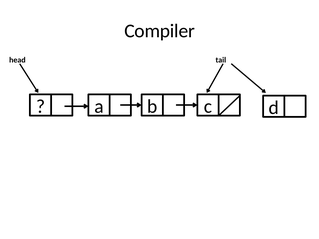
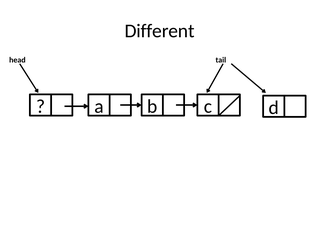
Compiler: Compiler -> Different
